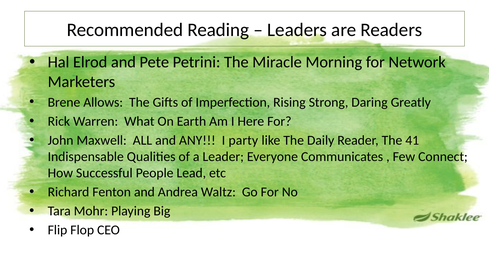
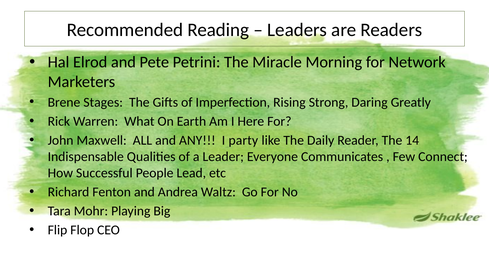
Allows: Allows -> Stages
41: 41 -> 14
